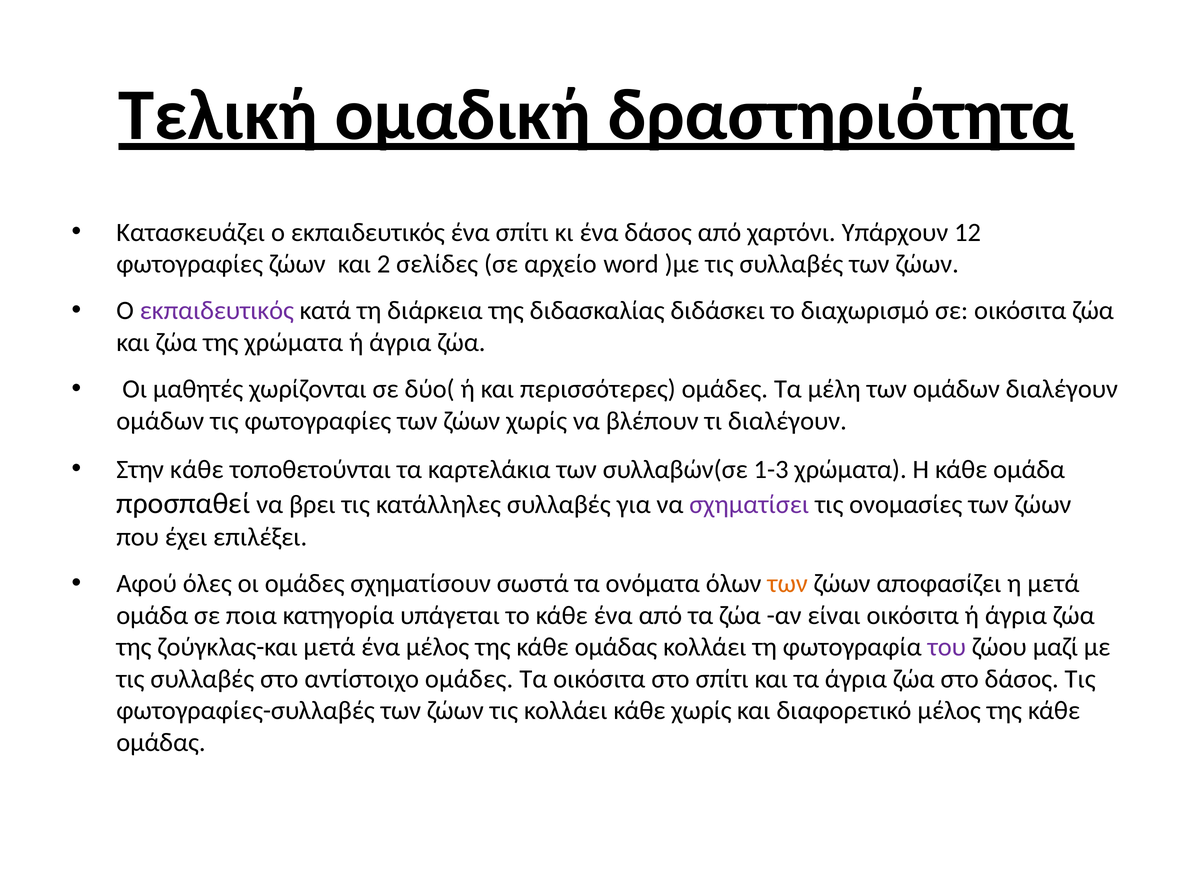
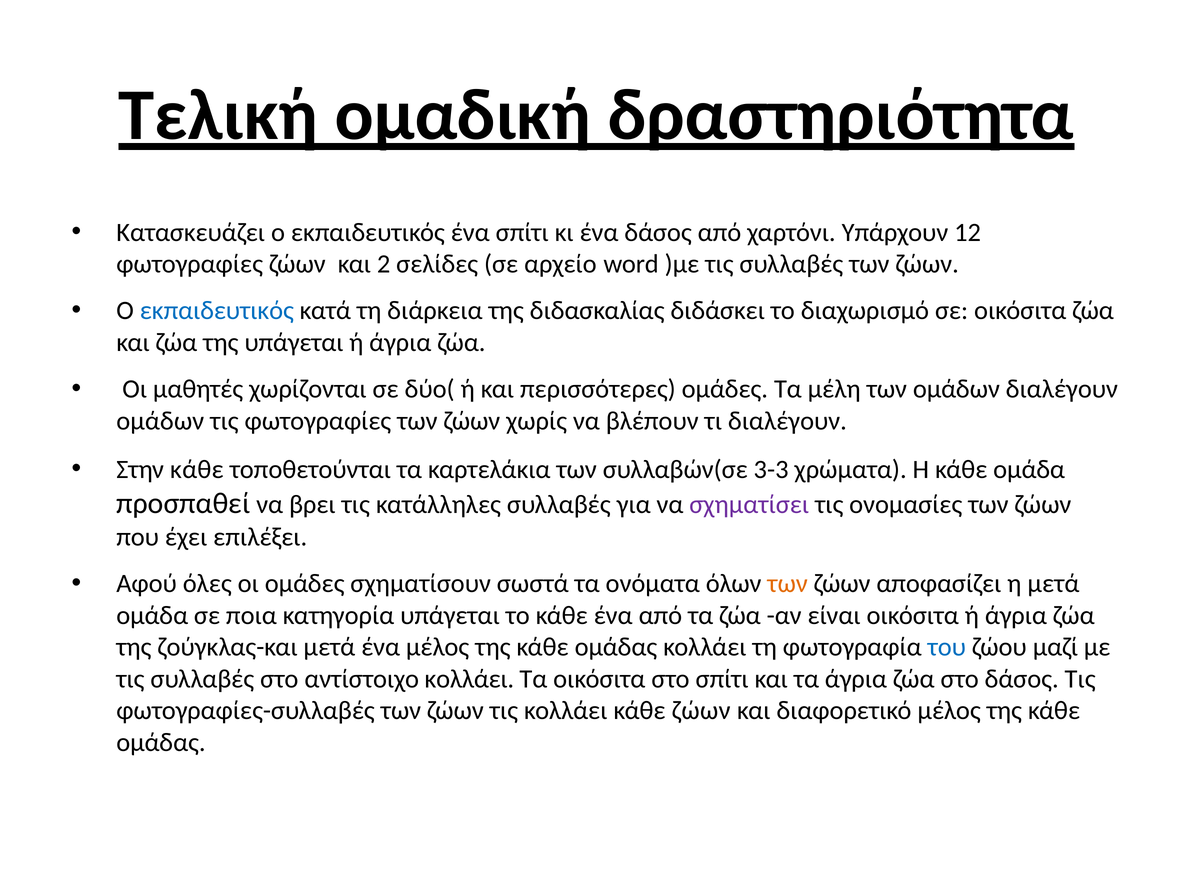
εκπαιδευτικός at (217, 311) colour: purple -> blue
της χρώματα: χρώματα -> υπάγεται
1-3: 1-3 -> 3-3
του colour: purple -> blue
αντίστοιχο ομάδες: ομάδες -> κολλάει
κάθε χωρίς: χωρίς -> ζώων
